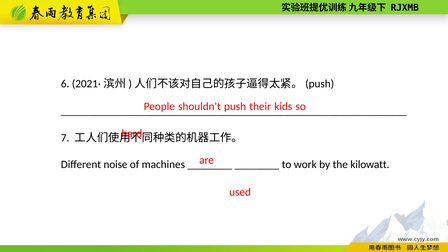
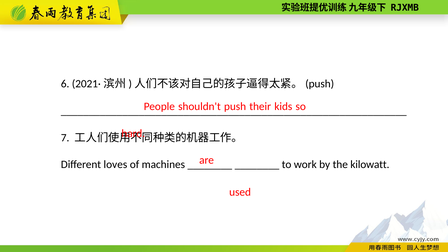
noise: noise -> loves
